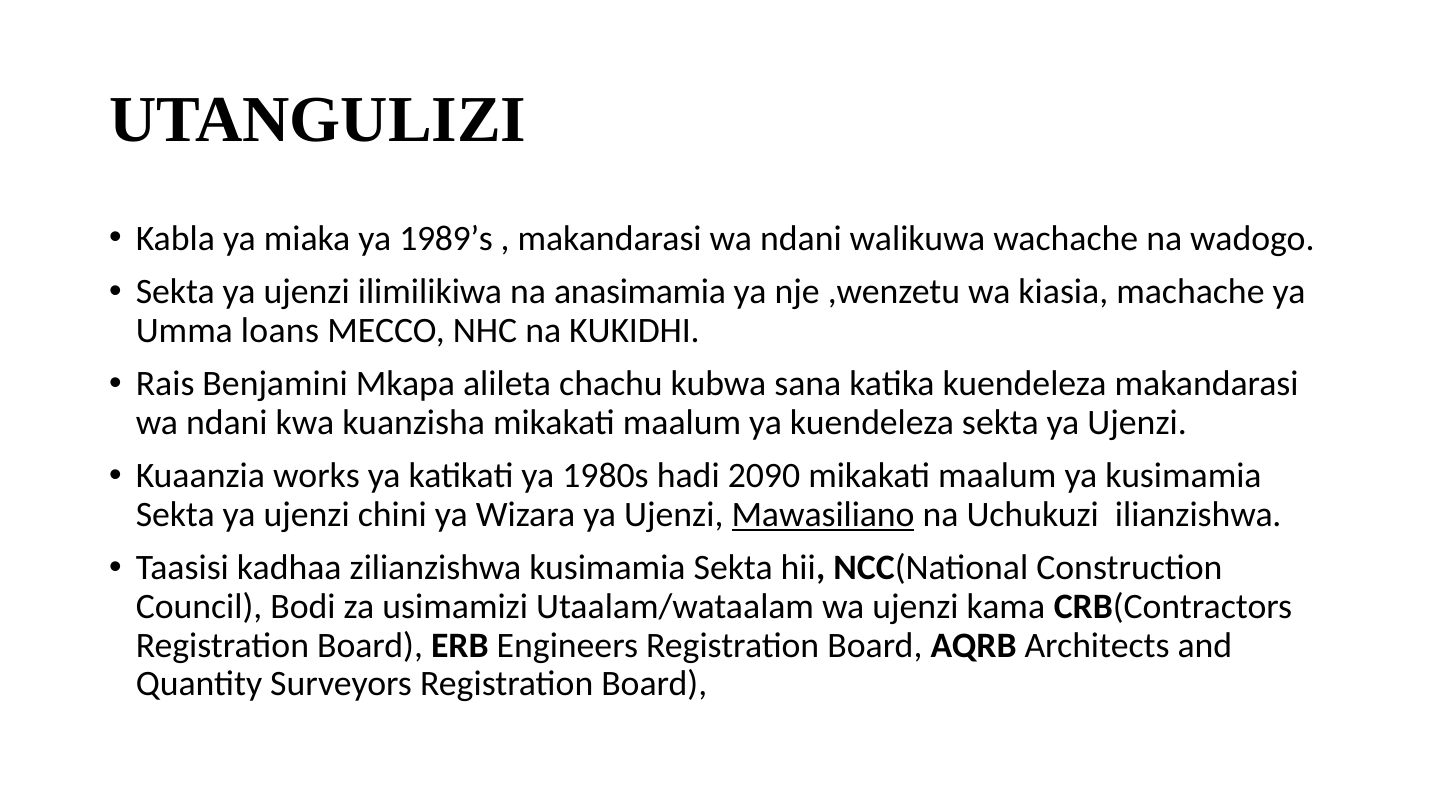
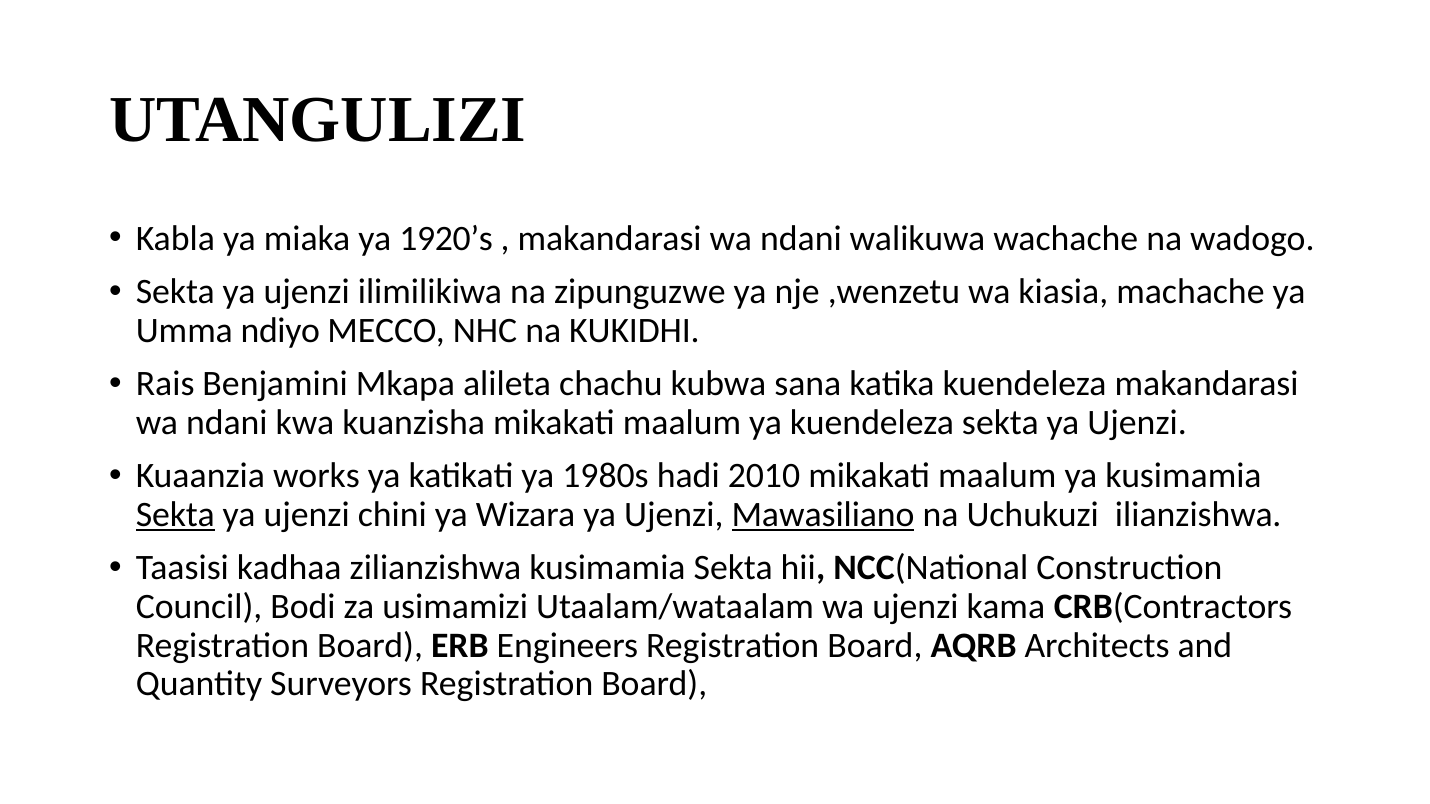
1989’s: 1989’s -> 1920’s
anasimamia: anasimamia -> zipunguzwe
loans: loans -> ndiyo
2090: 2090 -> 2010
Sekta at (175, 515) underline: none -> present
